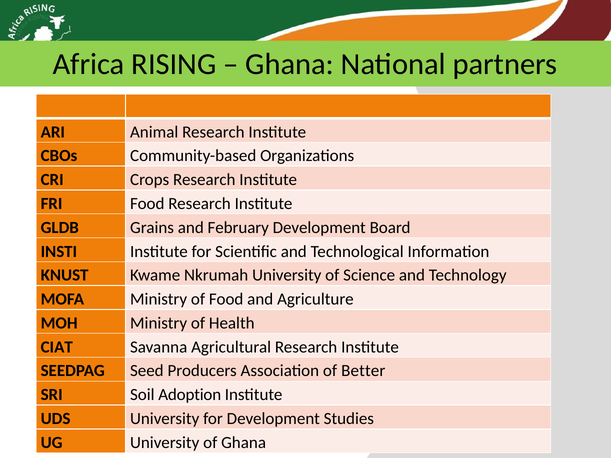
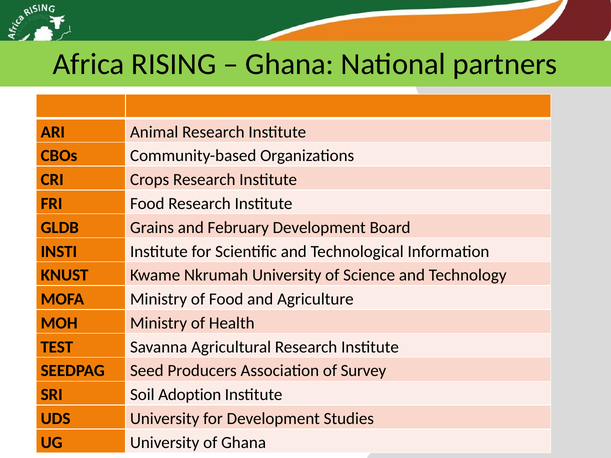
CIAT: CIAT -> TEST
Better: Better -> Survey
